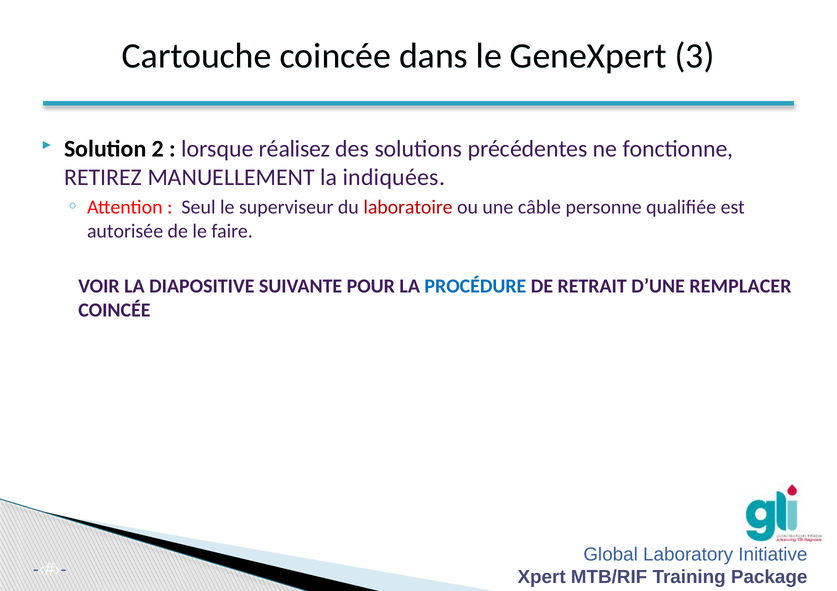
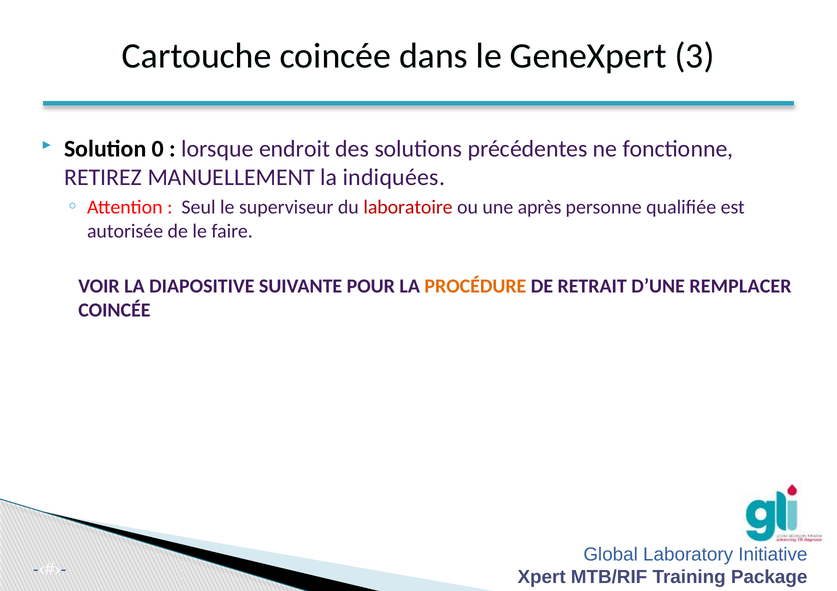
2: 2 -> 0
réalisez: réalisez -> endroit
câble: câble -> après
PROCÉDURE colour: blue -> orange
